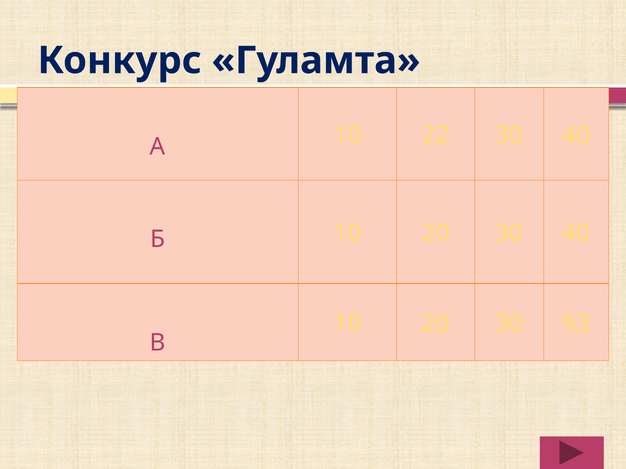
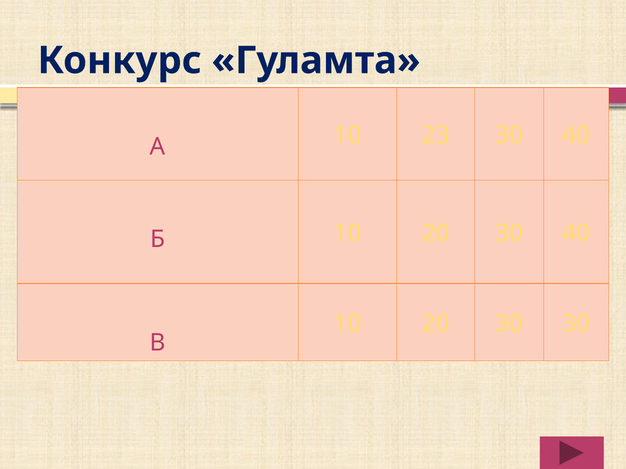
22: 22 -> 23
30 93: 93 -> 30
